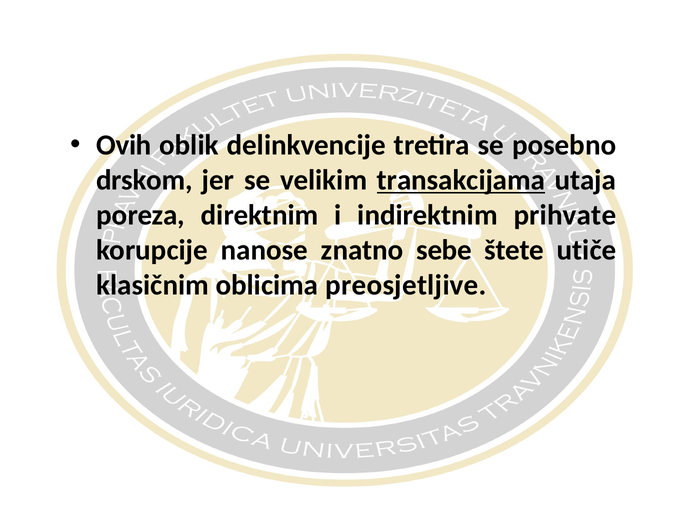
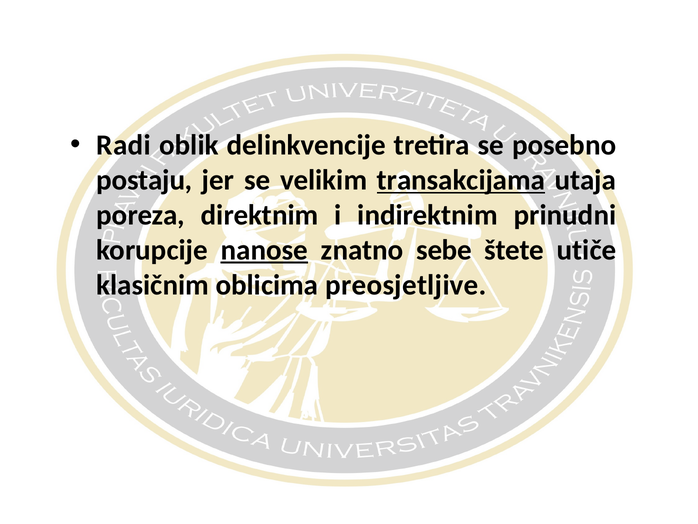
Ovih: Ovih -> Radi
drskom: drskom -> postaju
prihvate: prihvate -> prinudni
nanose underline: none -> present
